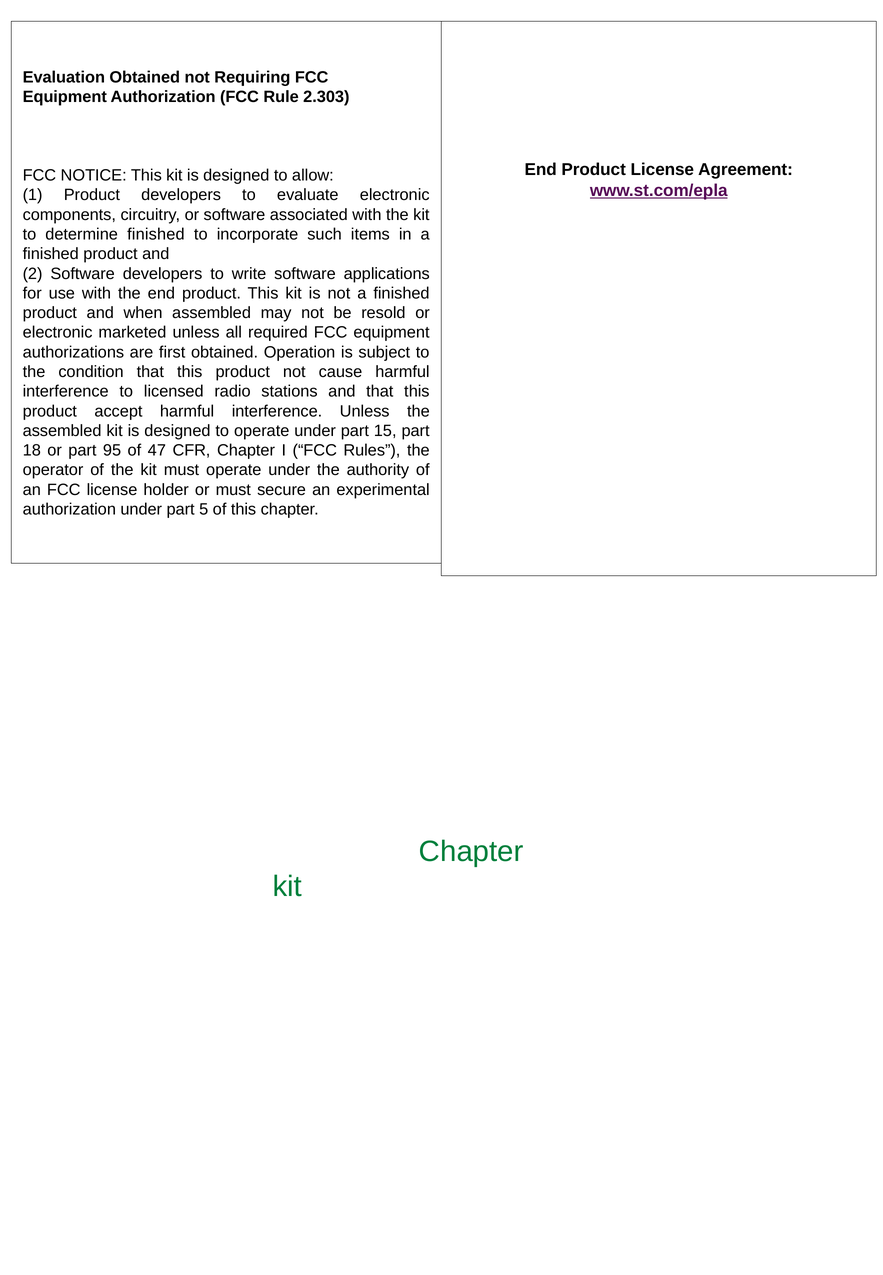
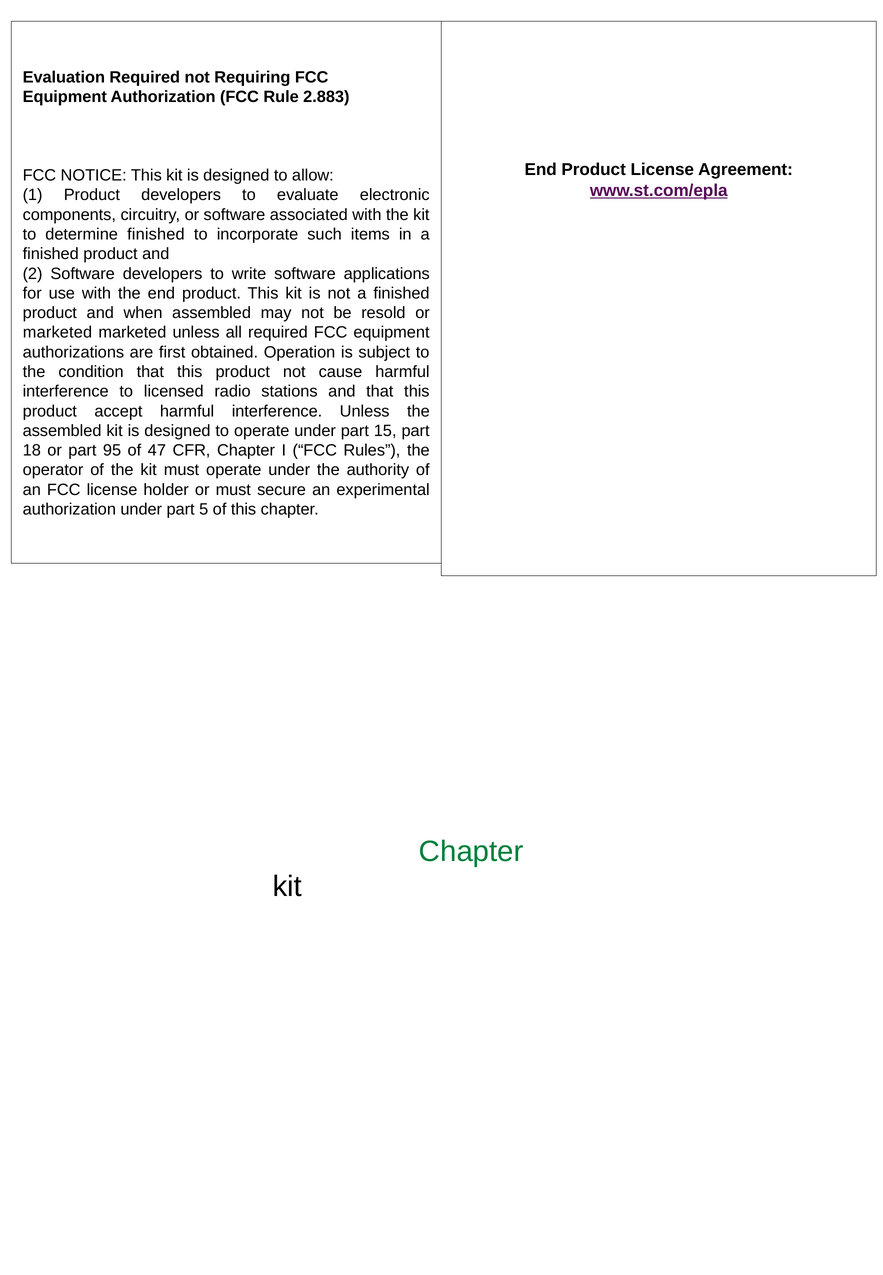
Evaluation Obtained: Obtained -> Required
2.303: 2.303 -> 2.883
electronic at (58, 333): electronic -> marketed
kit at (287, 887) colour: green -> black
